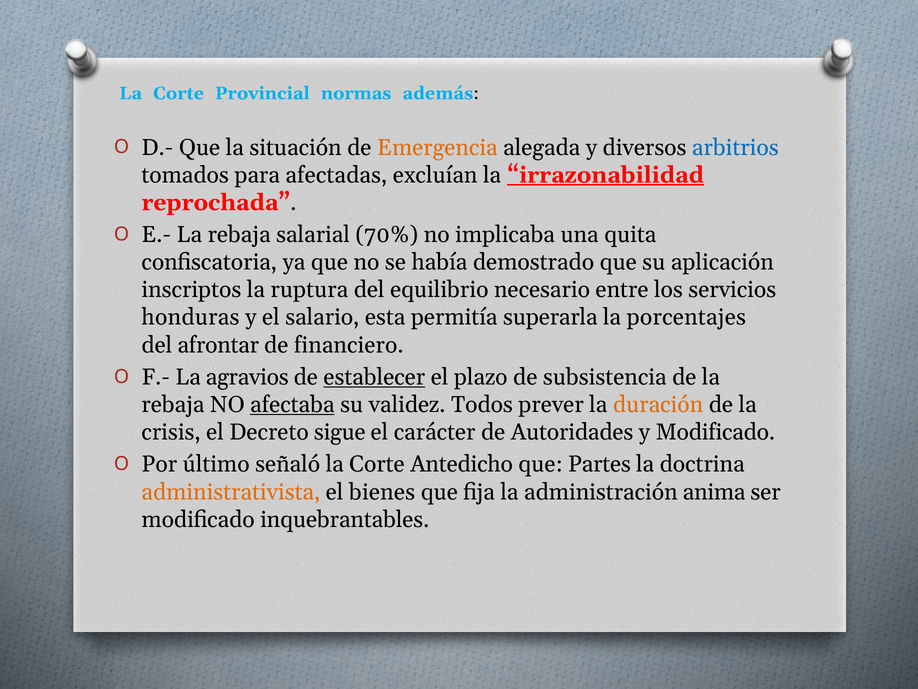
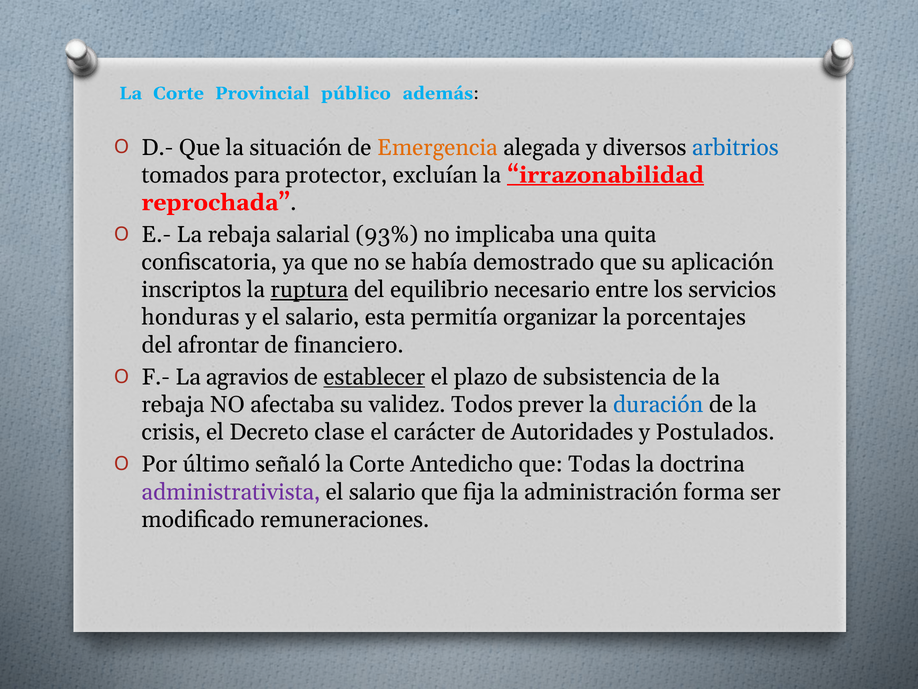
normas: normas -> público
afectadas: afectadas -> protector
70%: 70% -> 93%
ruptura underline: none -> present
superarla: superarla -> organizar
afectaba underline: present -> none
duración colour: orange -> blue
sigue: sigue -> clase
y Modificado: Modificado -> Postulados
Partes: Partes -> Todas
administrativista colour: orange -> purple
bienes at (382, 492): bienes -> salario
anima: anima -> forma
inquebrantables: inquebrantables -> remuneraciones
